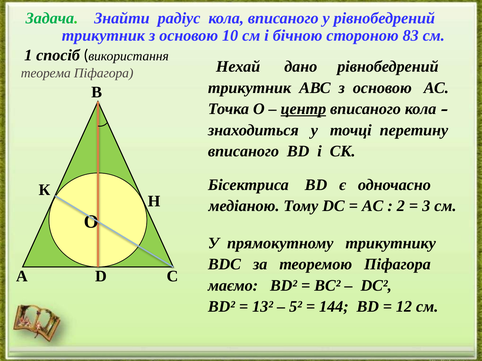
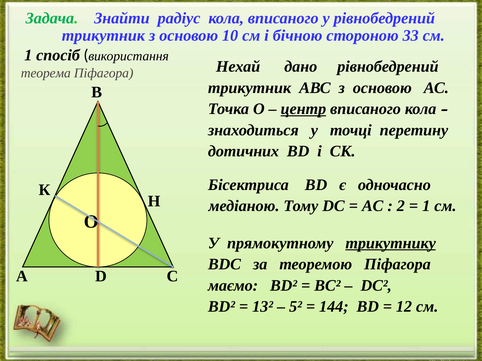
83: 83 -> 33
вписаного at (243, 152): вписаного -> дотичних
3 at (426, 206): 3 -> 1
трикутнику underline: none -> present
